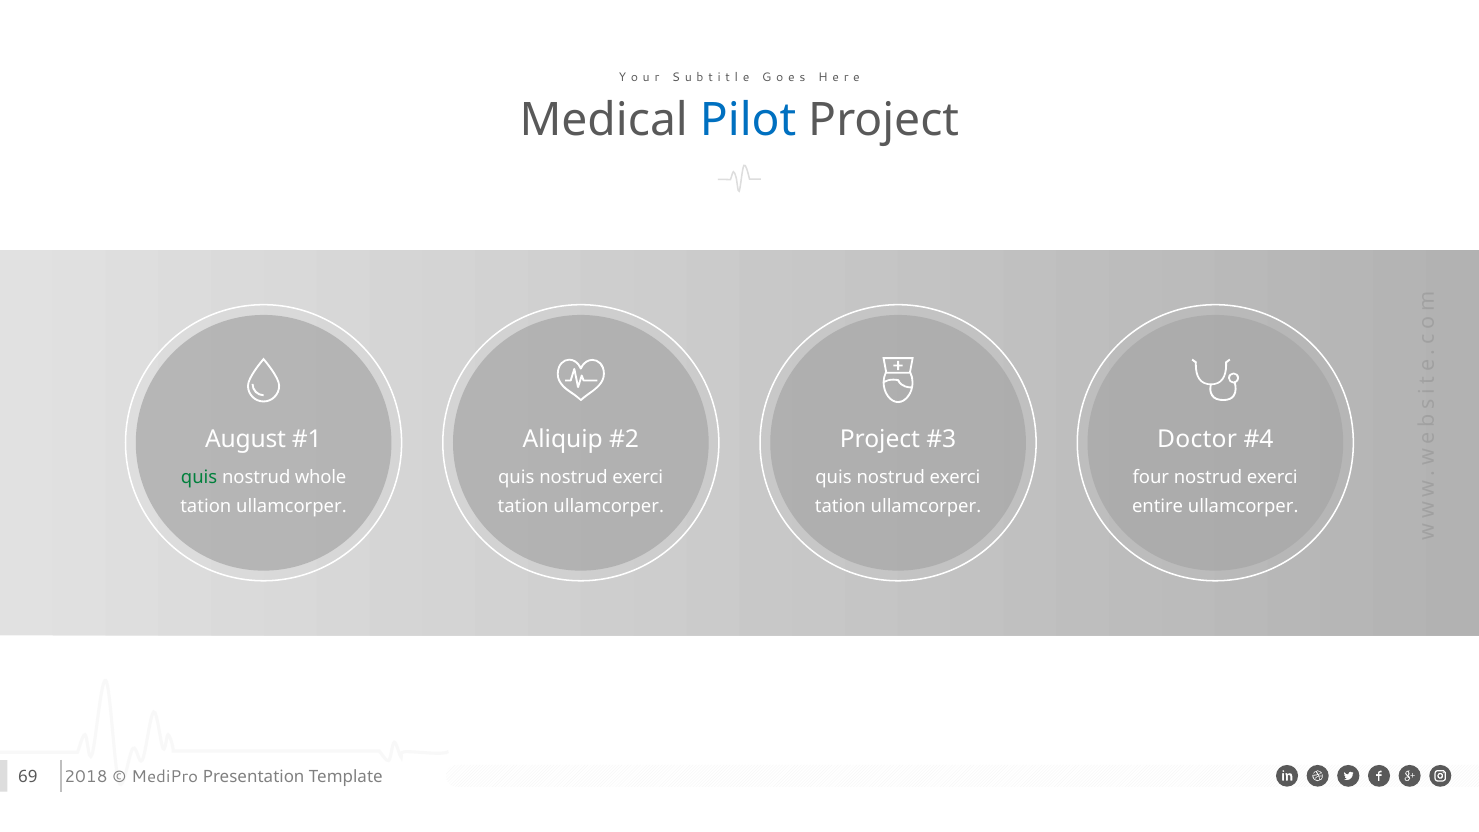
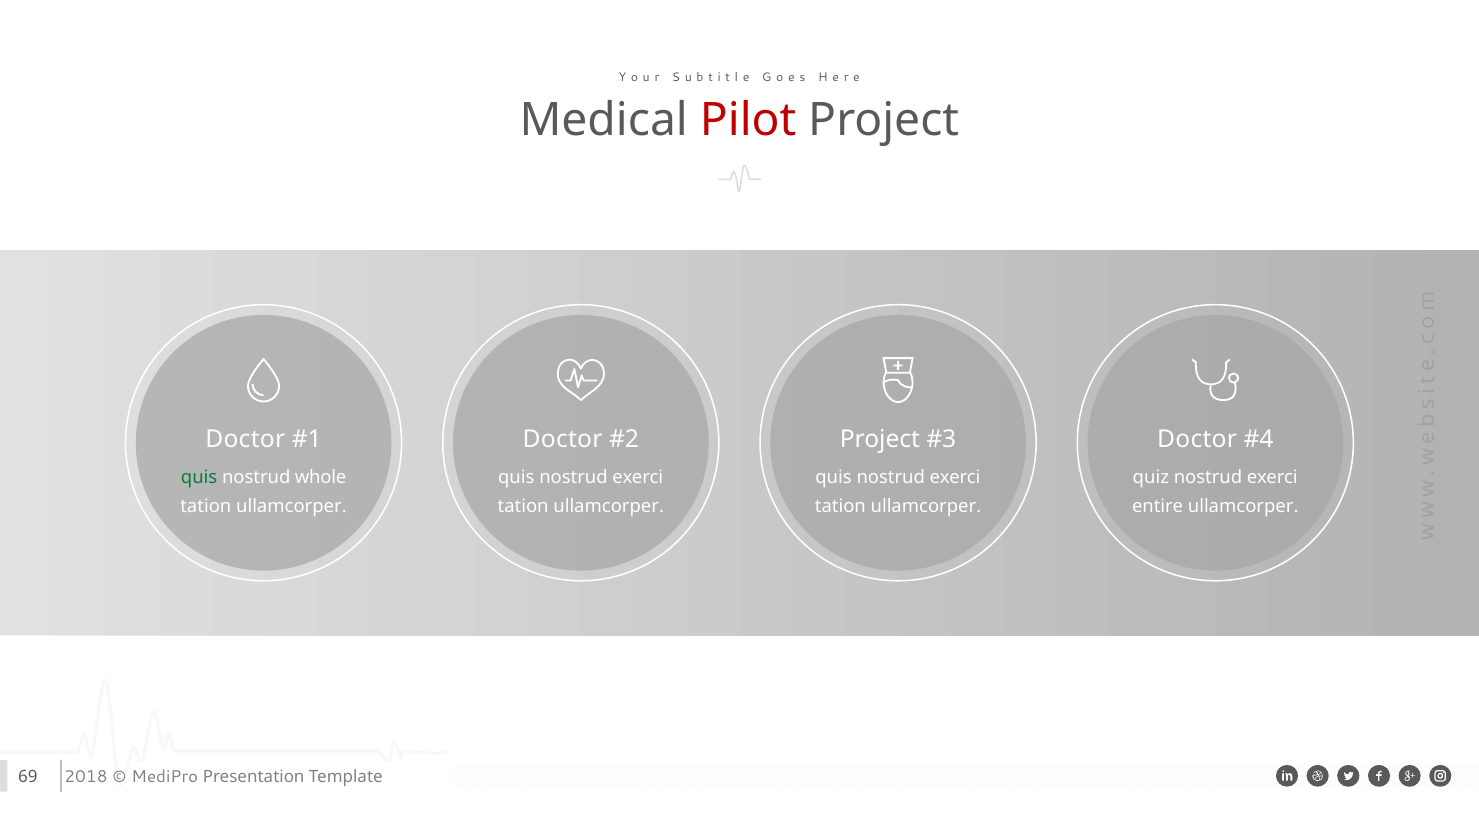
Pilot colour: blue -> red
August at (246, 439): August -> Doctor
Aliquip at (563, 439): Aliquip -> Doctor
four: four -> quiz
